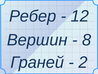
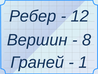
2: 2 -> 1
